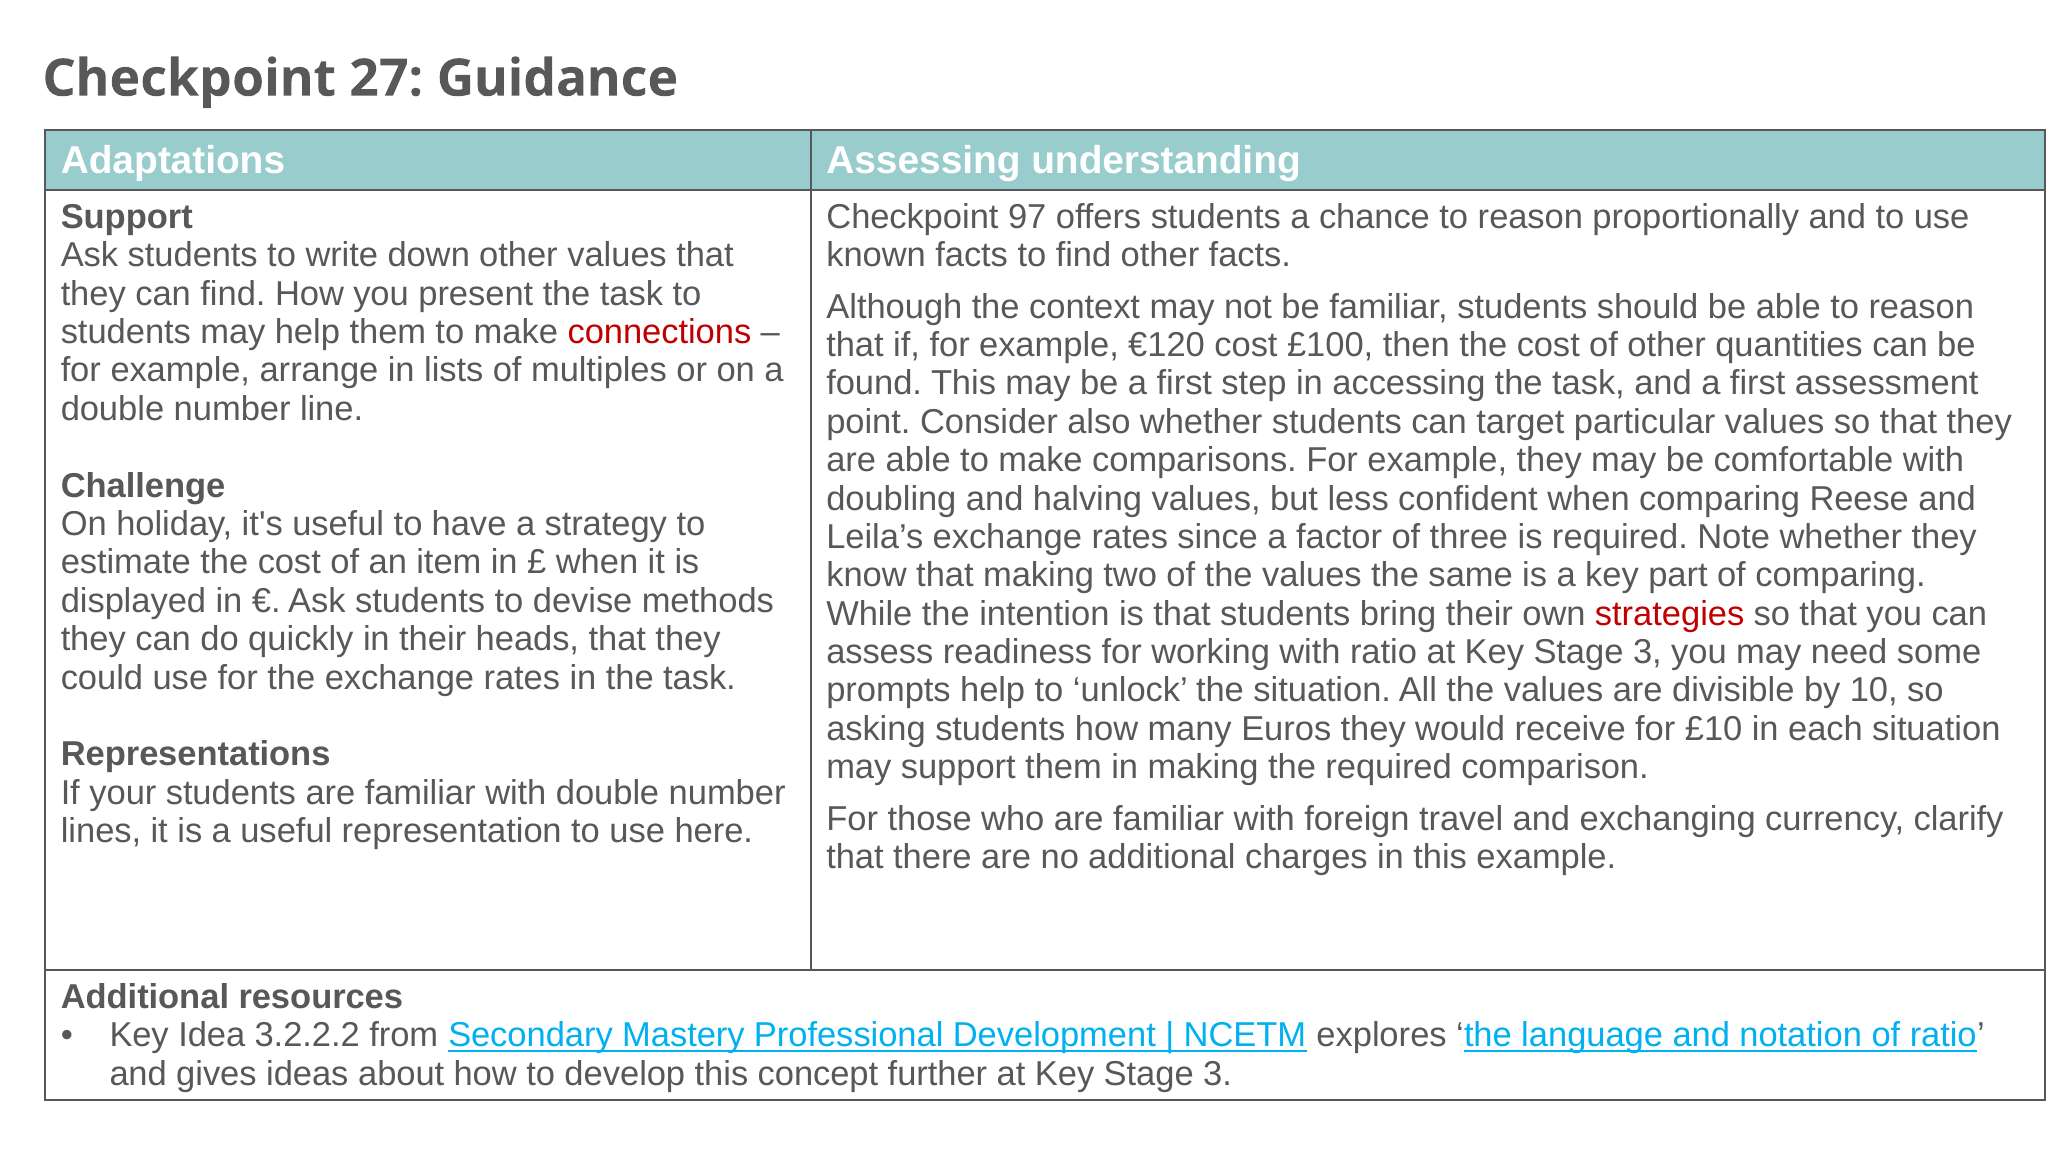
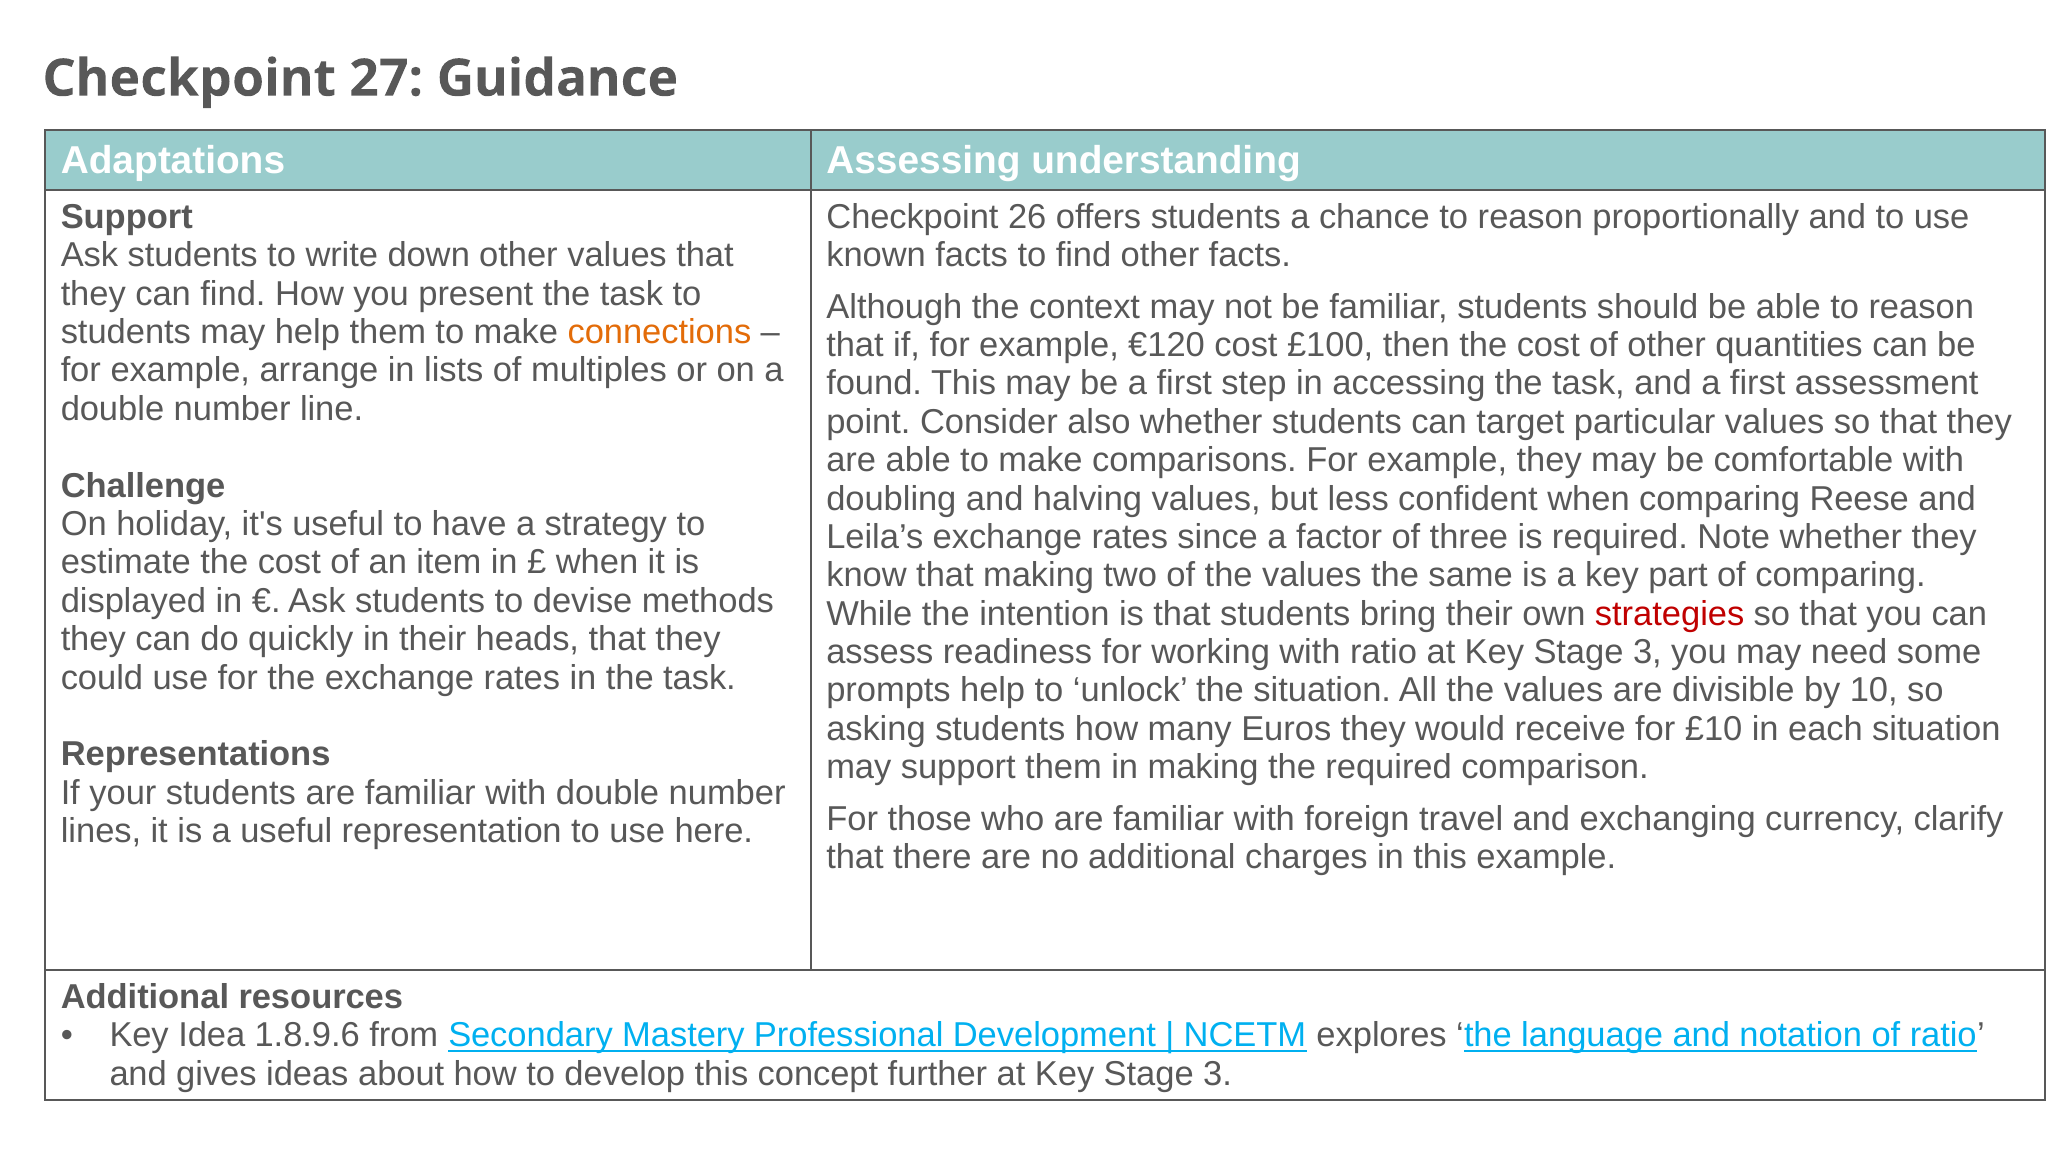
97: 97 -> 26
connections colour: red -> orange
3.2.2.2: 3.2.2.2 -> 1.8.9.6
